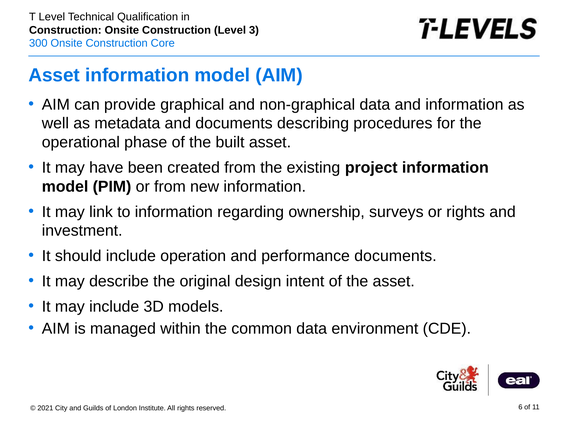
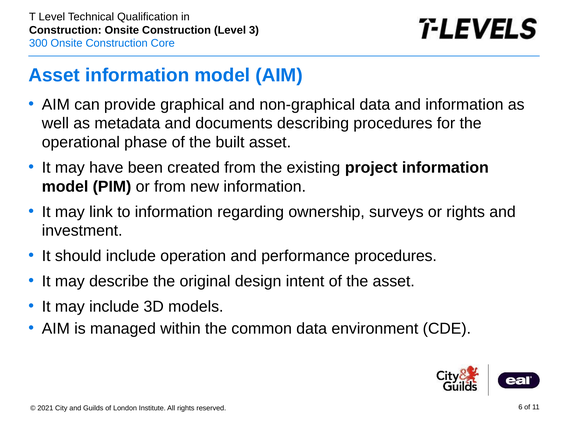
performance documents: documents -> procedures
